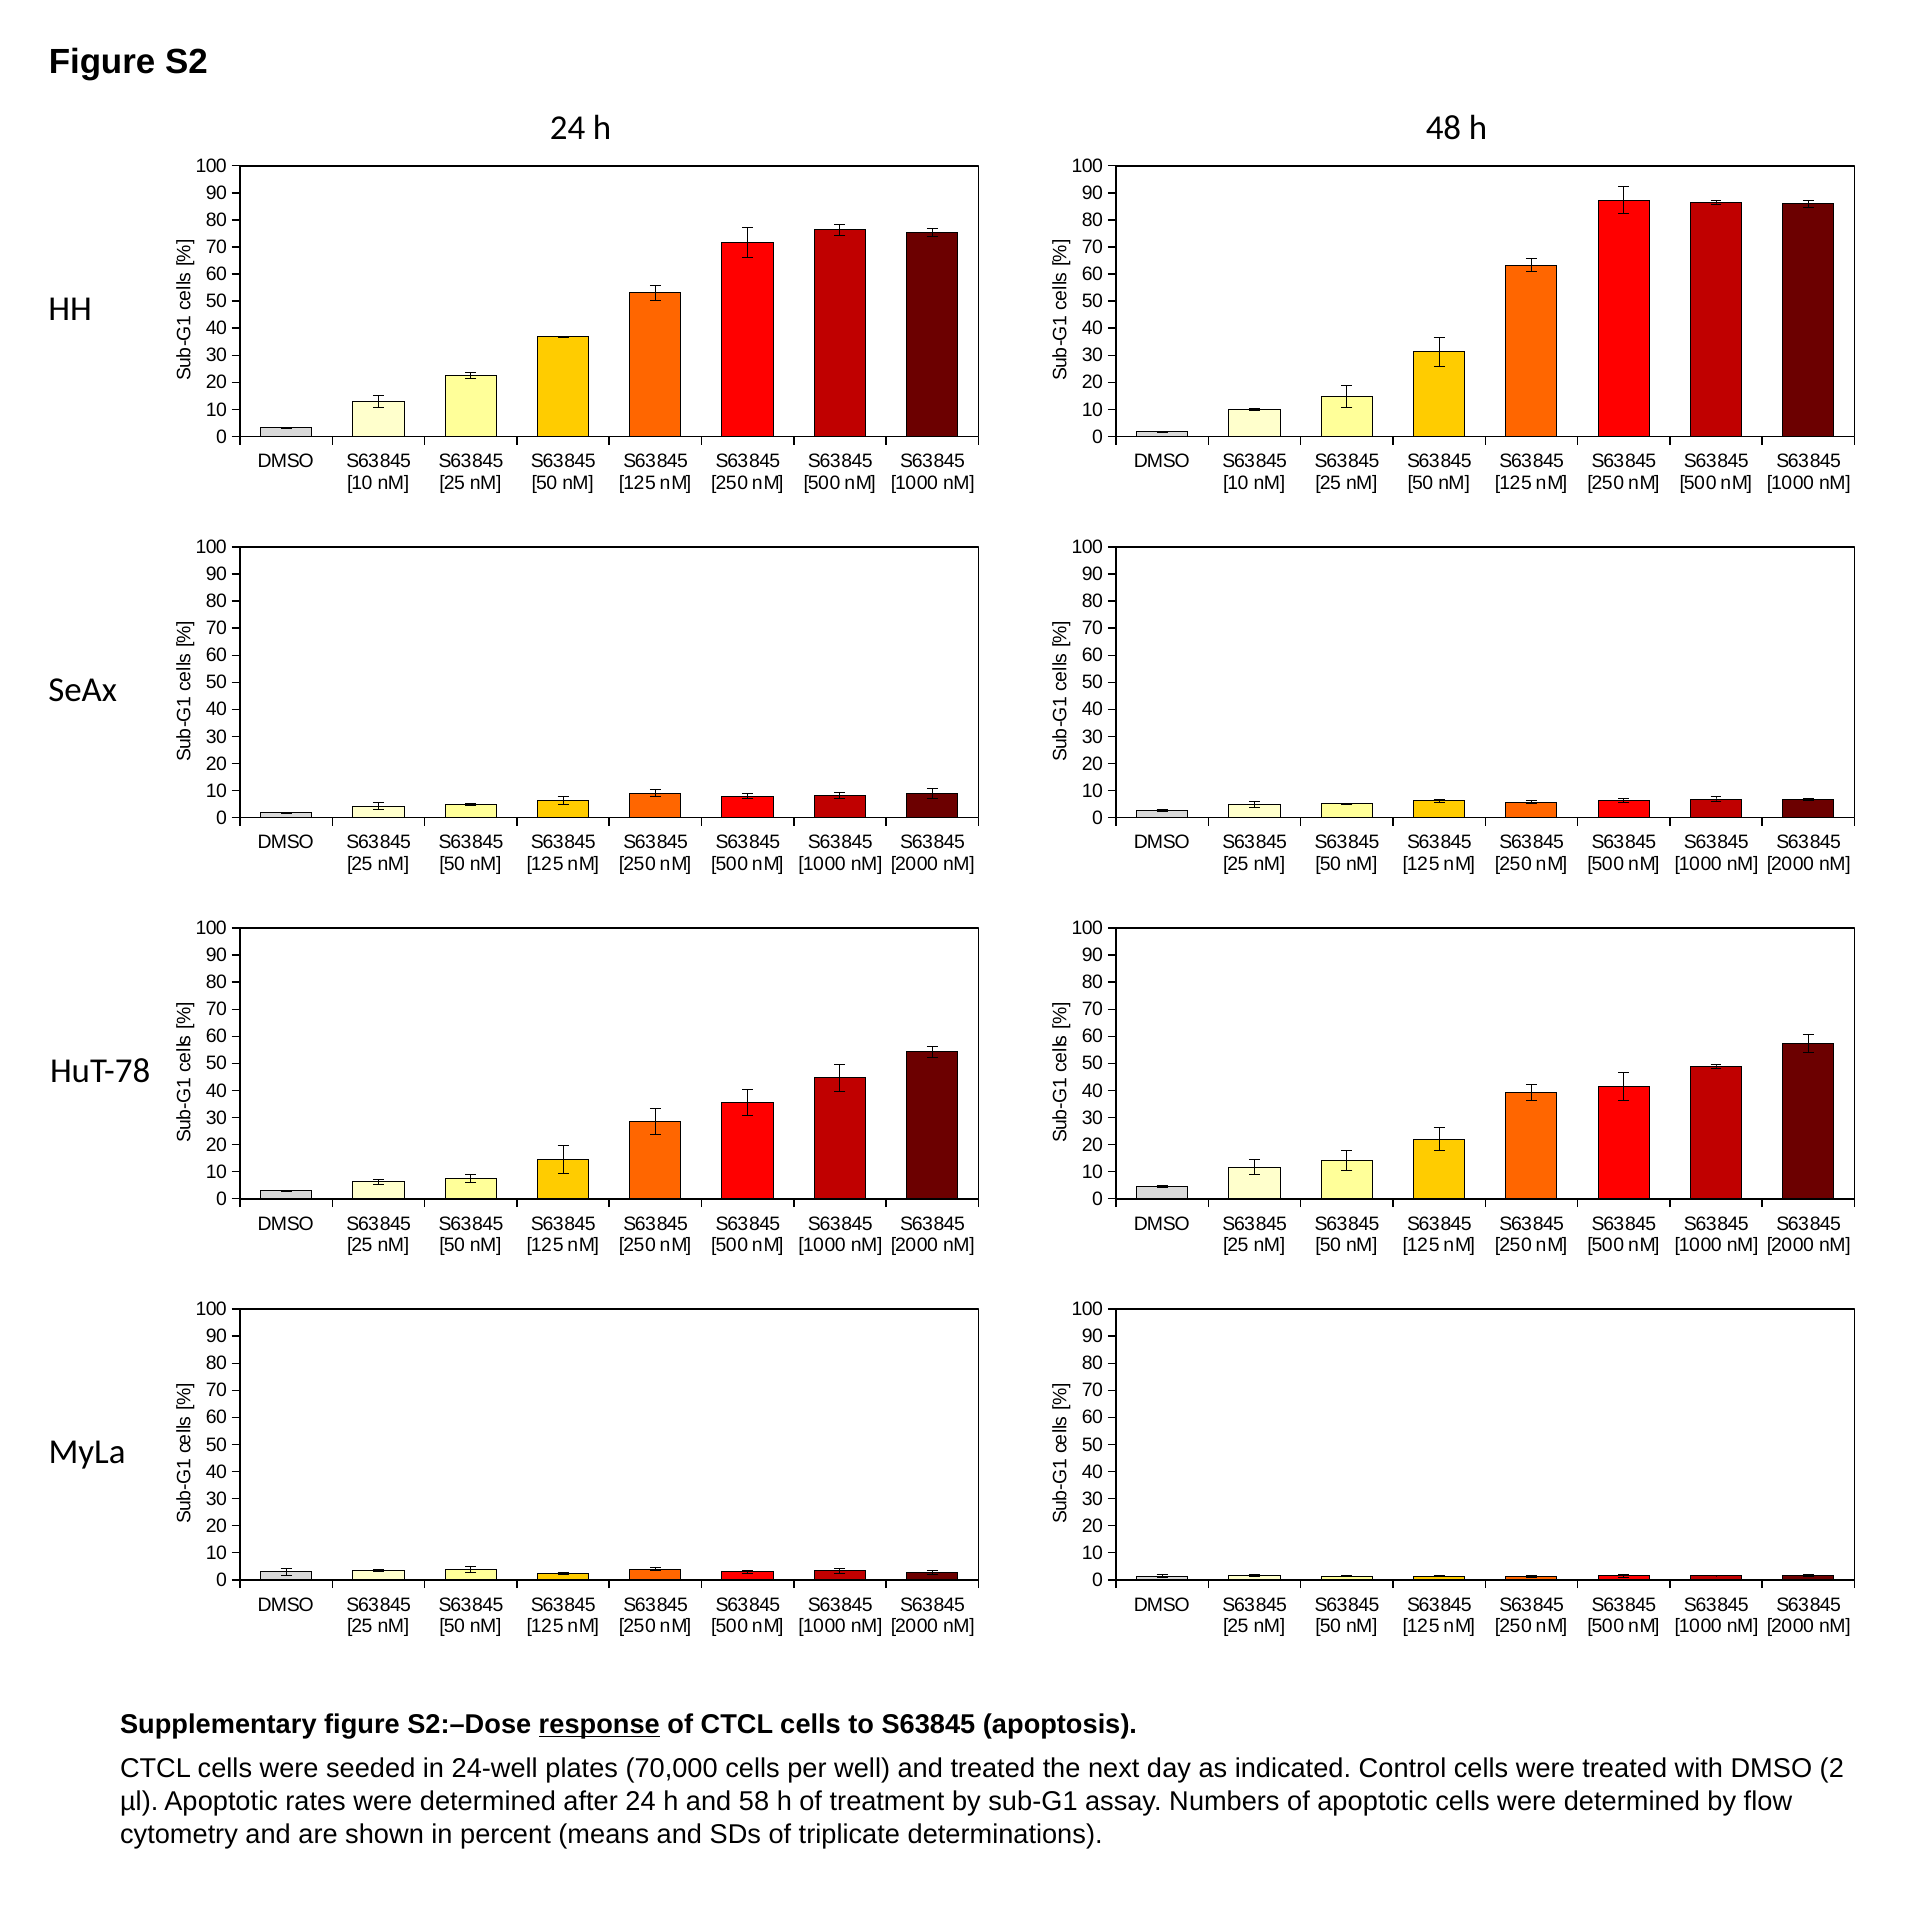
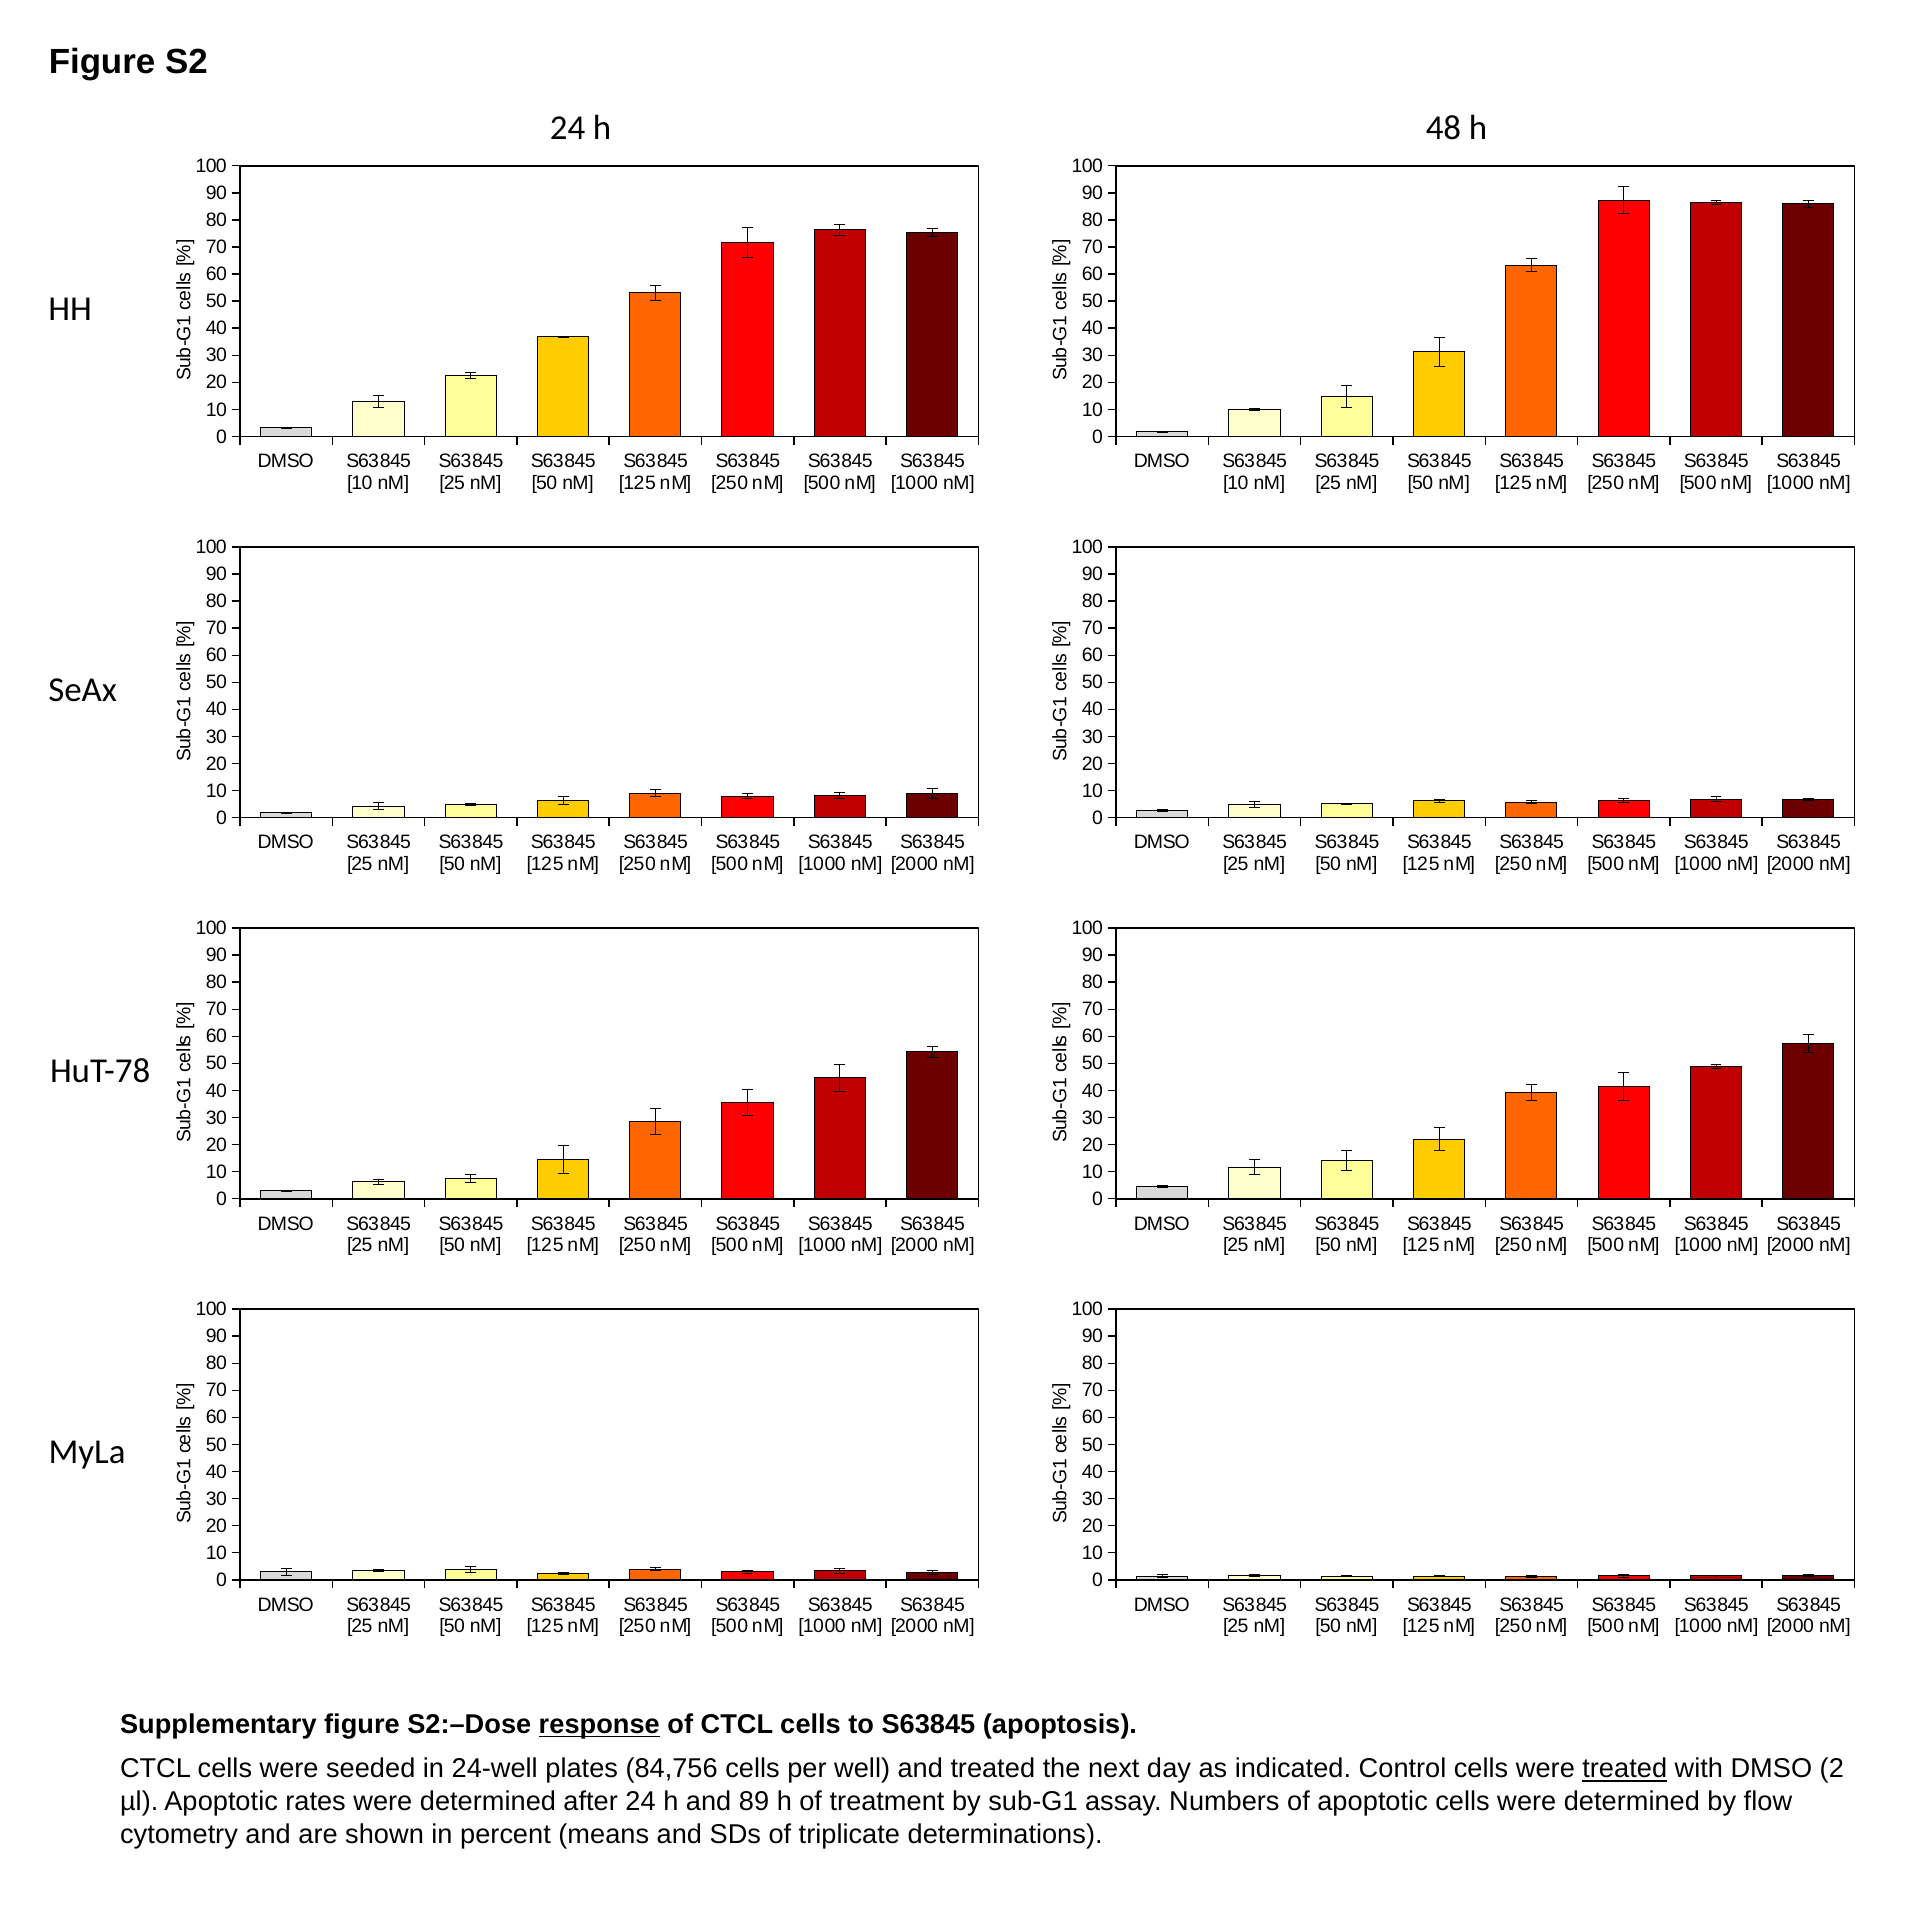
70,000: 70,000 -> 84,756
treated at (1625, 1769) underline: none -> present
58: 58 -> 89
